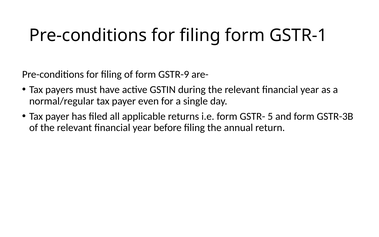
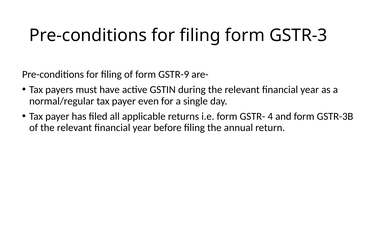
GSTR-1: GSTR-1 -> GSTR-3
5: 5 -> 4
